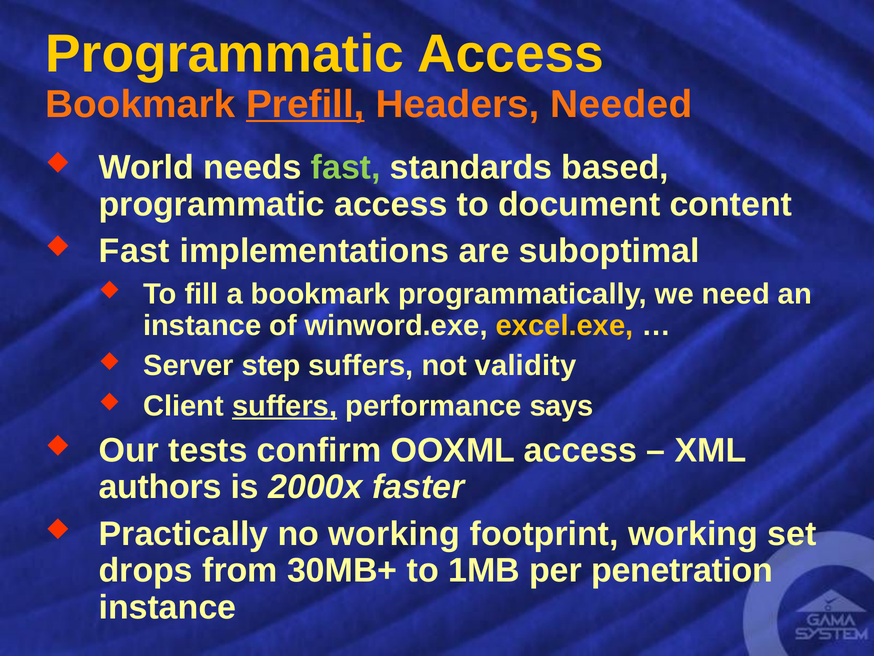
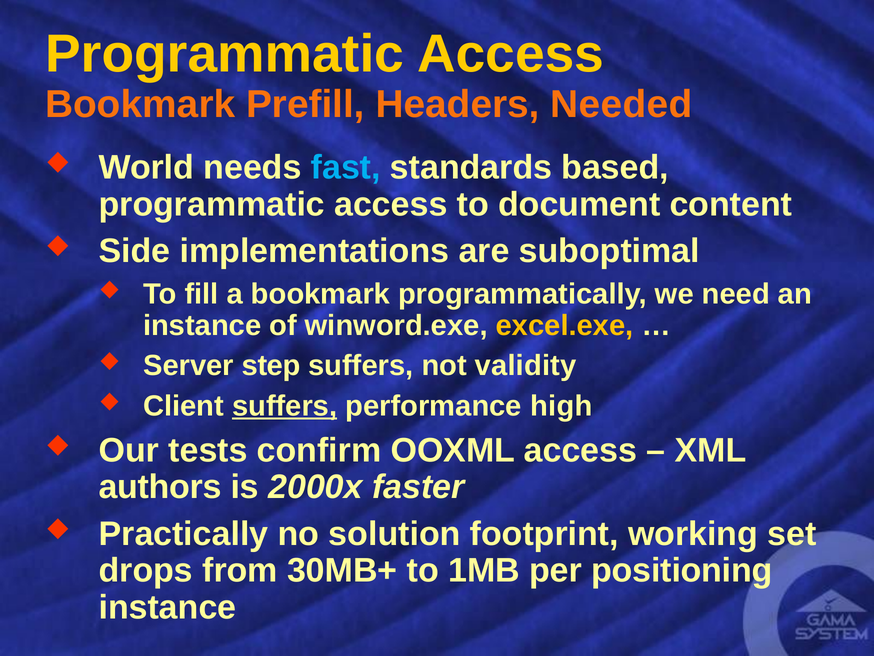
Prefill underline: present -> none
fast at (346, 167) colour: light green -> light blue
Fast at (134, 251): Fast -> Side
says: says -> high
no working: working -> solution
penetration: penetration -> positioning
